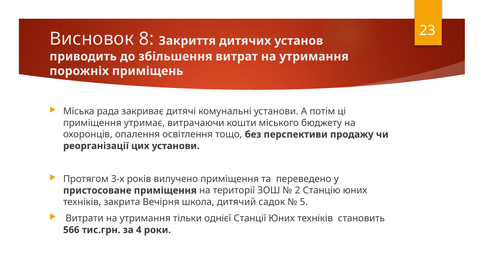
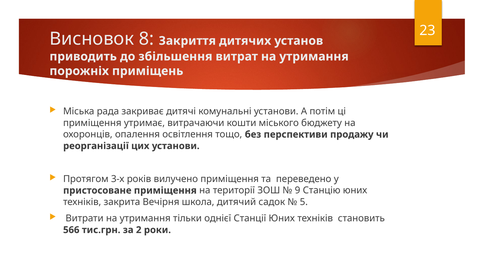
2: 2 -> 9
4: 4 -> 2
